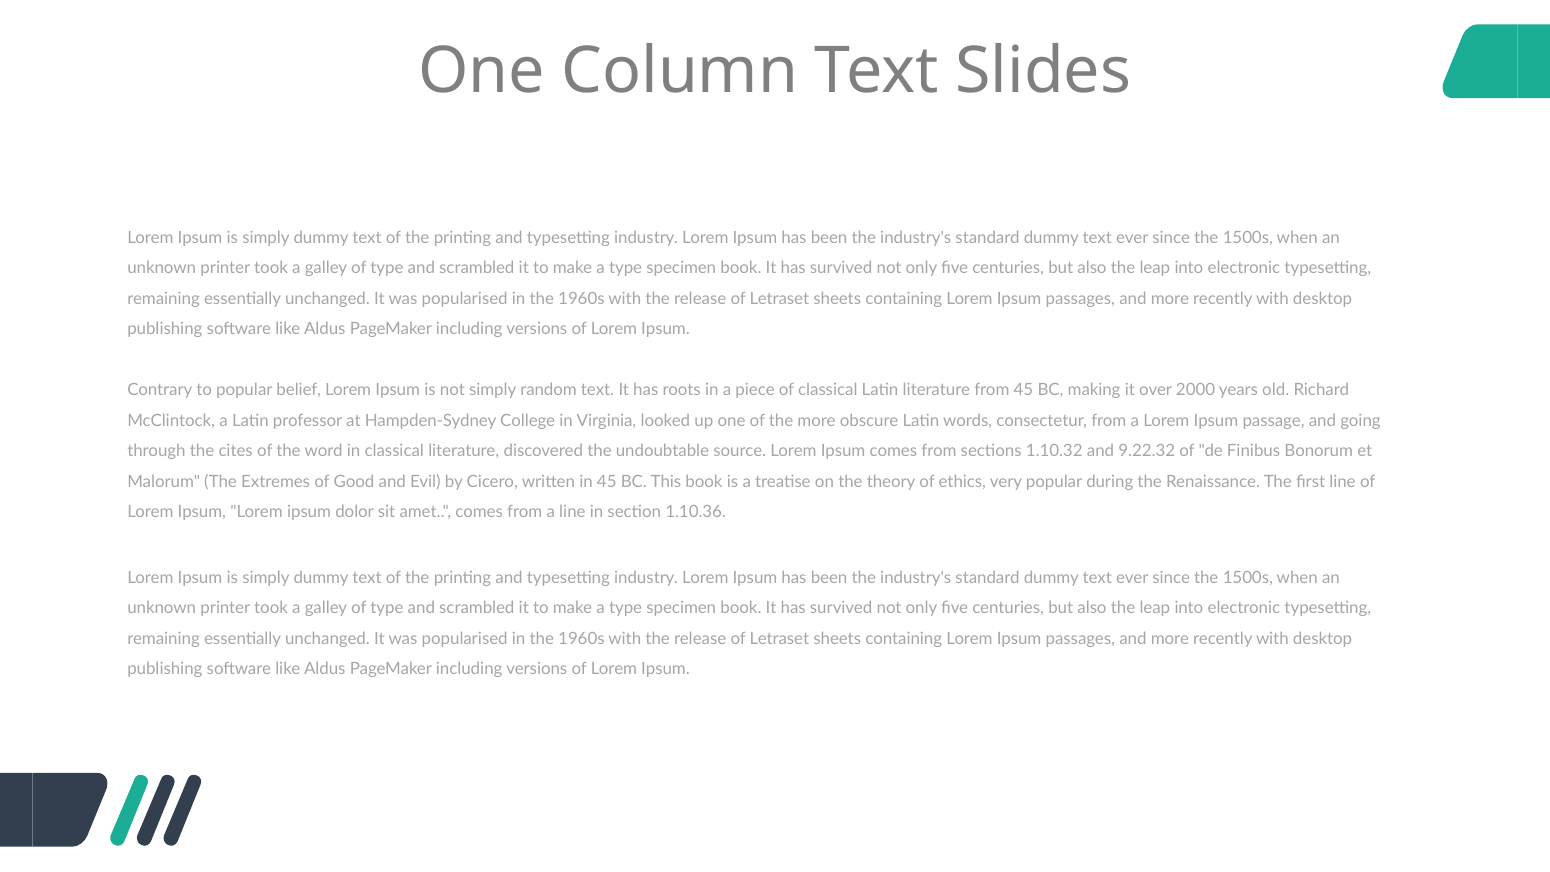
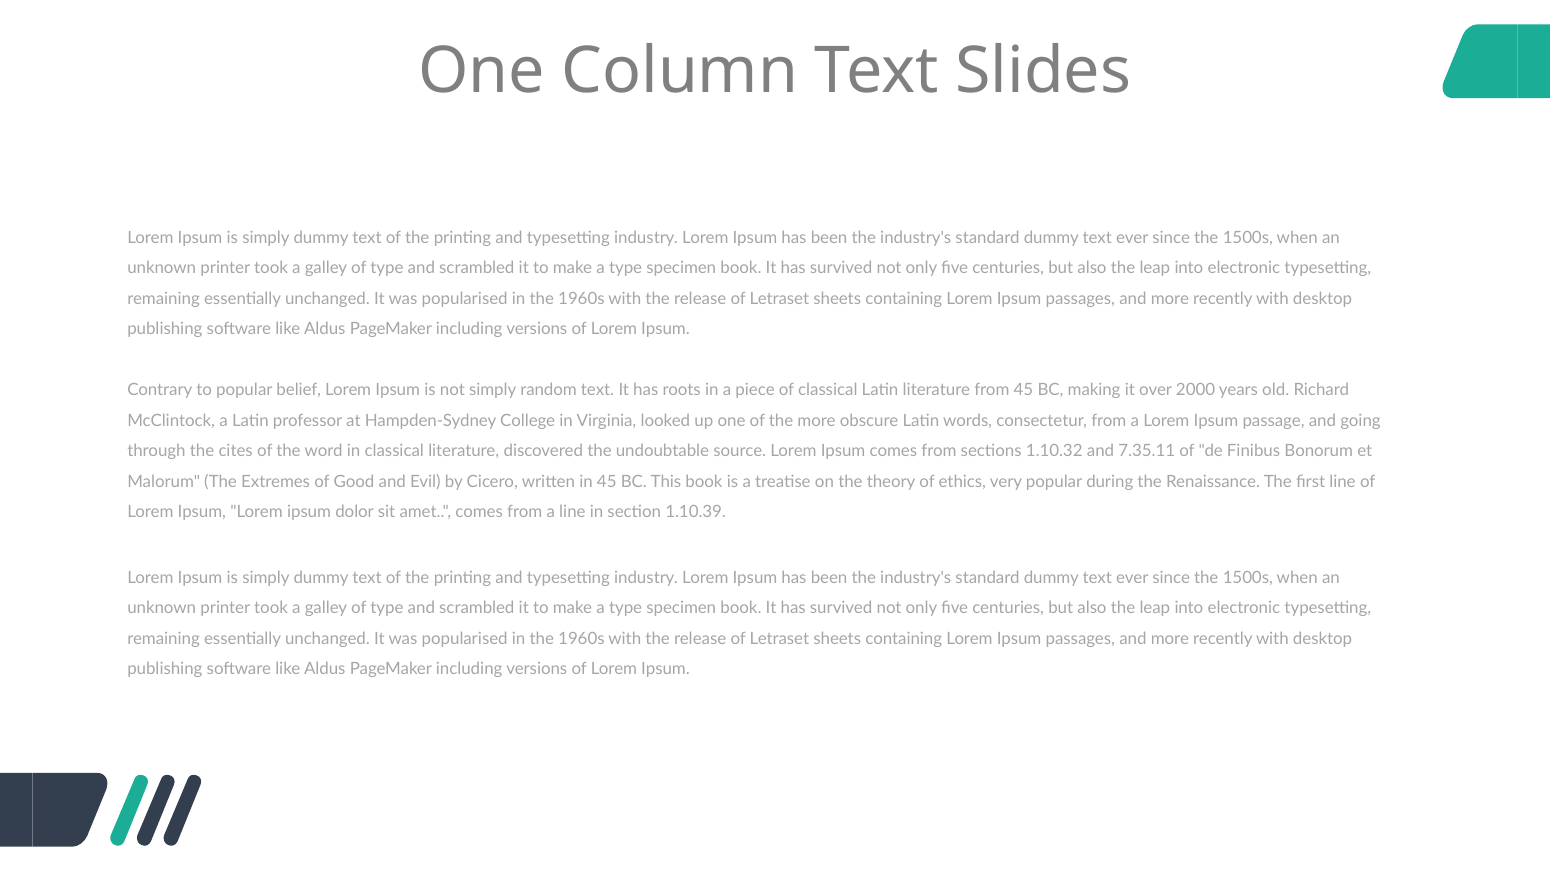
9.22.32: 9.22.32 -> 7.35.11
1.10.36: 1.10.36 -> 1.10.39
